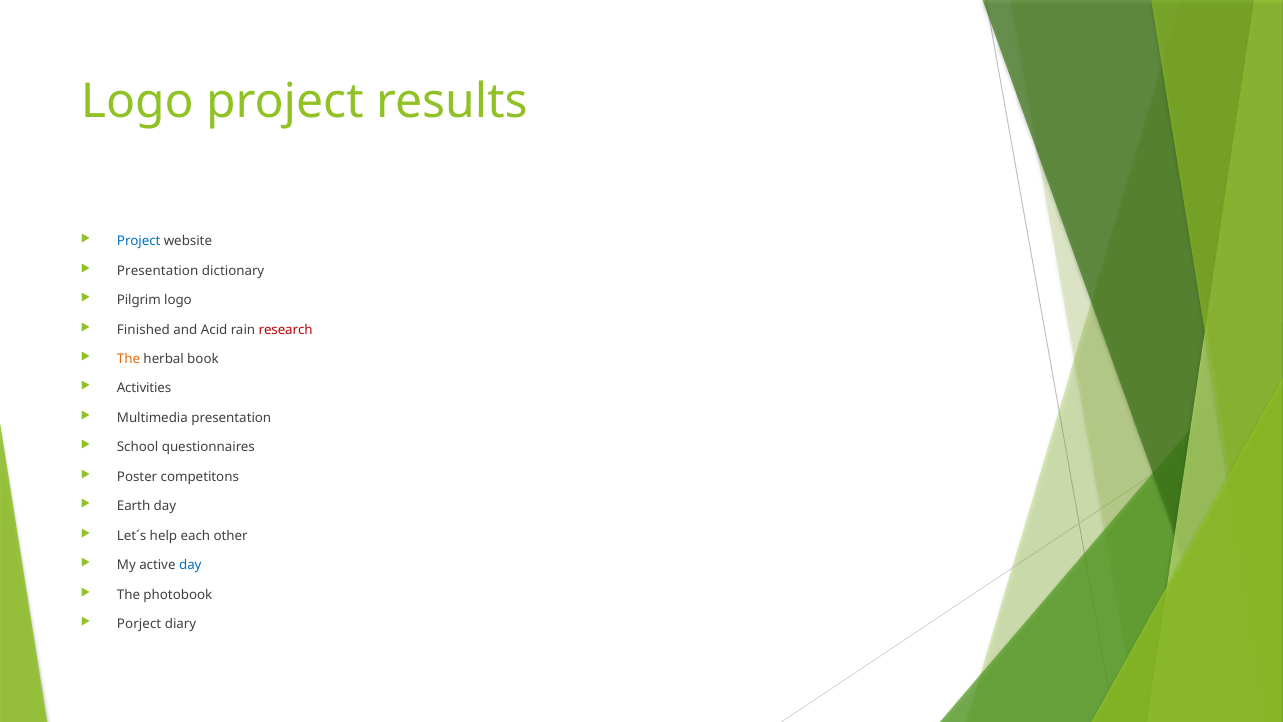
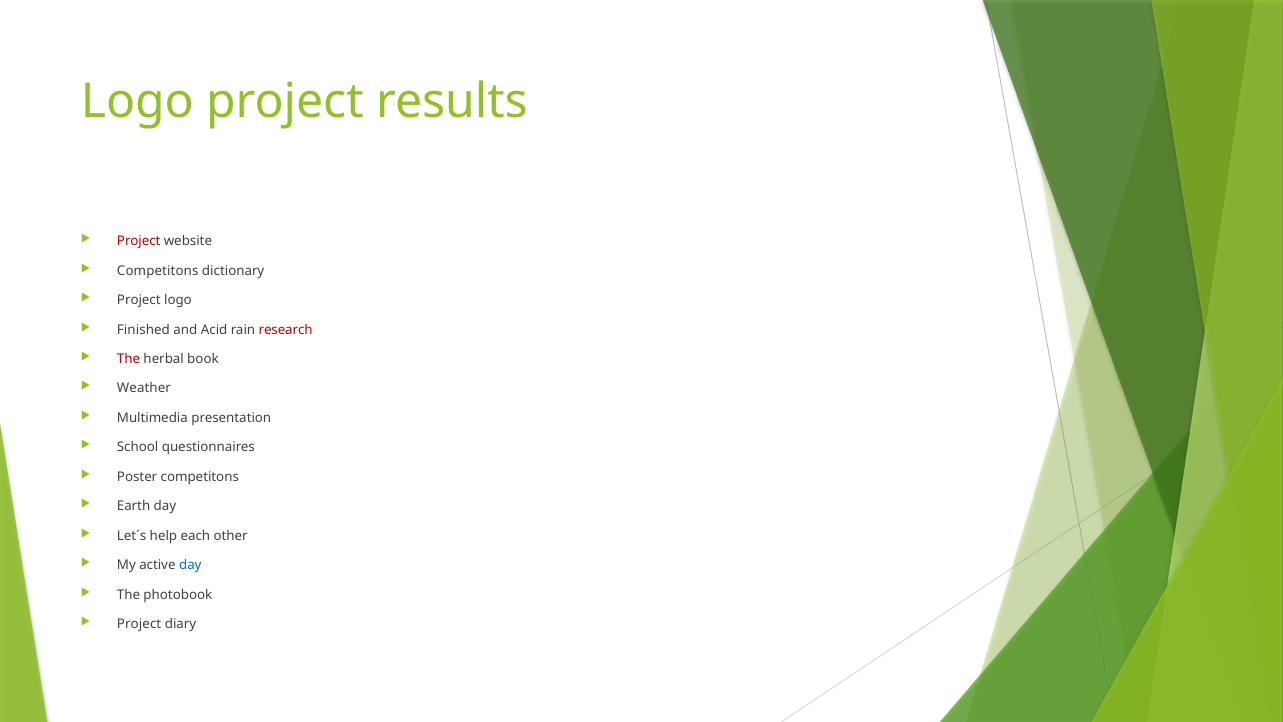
Project at (139, 241) colour: blue -> red
Presentation at (158, 271): Presentation -> Competitons
Pilgrim at (139, 300): Pilgrim -> Project
The at (129, 359) colour: orange -> red
Activities: Activities -> Weather
Porject at (139, 624): Porject -> Project
